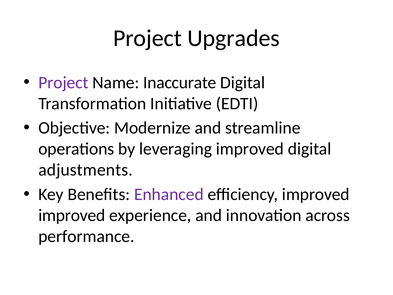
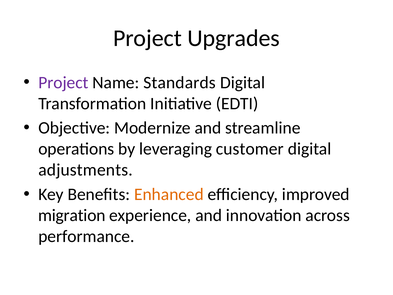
Inaccurate: Inaccurate -> Standards
leveraging improved: improved -> customer
Enhanced colour: purple -> orange
improved at (72, 215): improved -> migration
